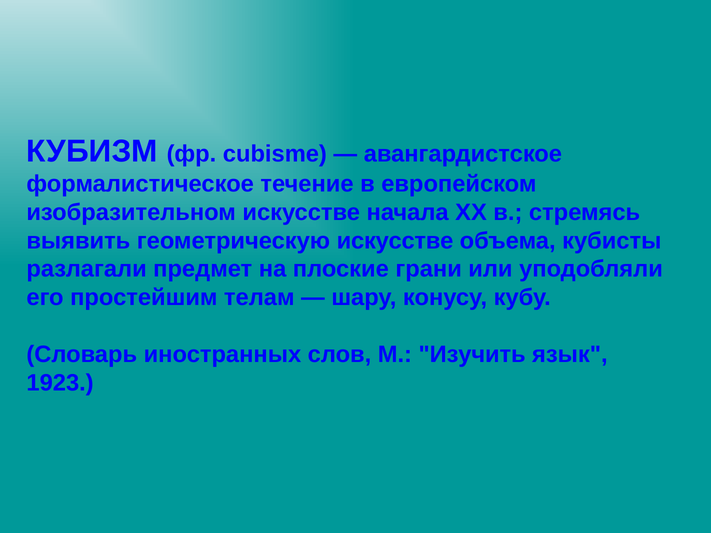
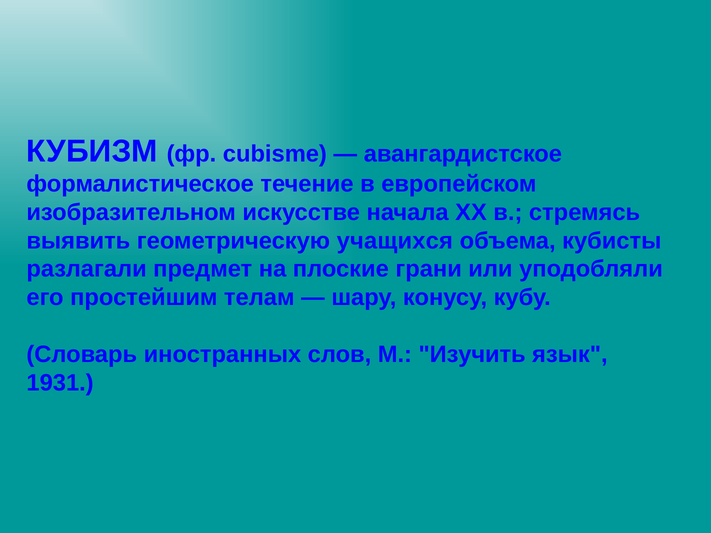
геометрическую искусстве: искусстве -> учащихся
1923: 1923 -> 1931
